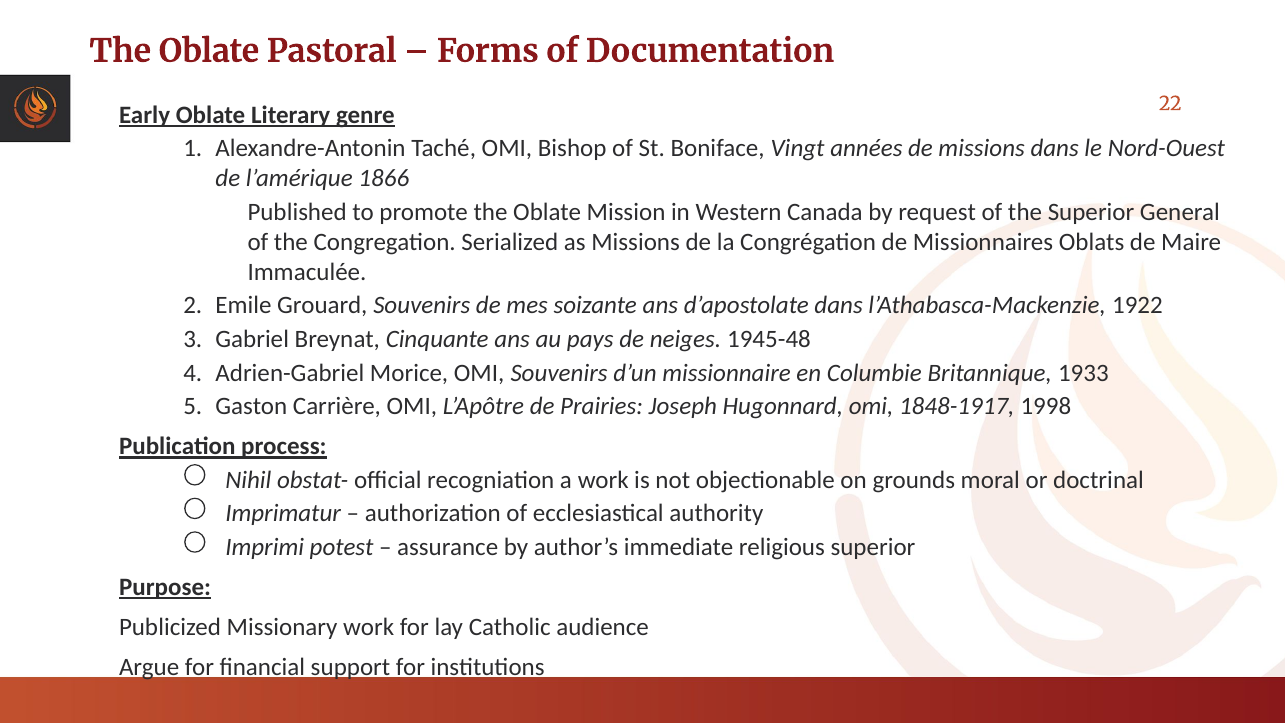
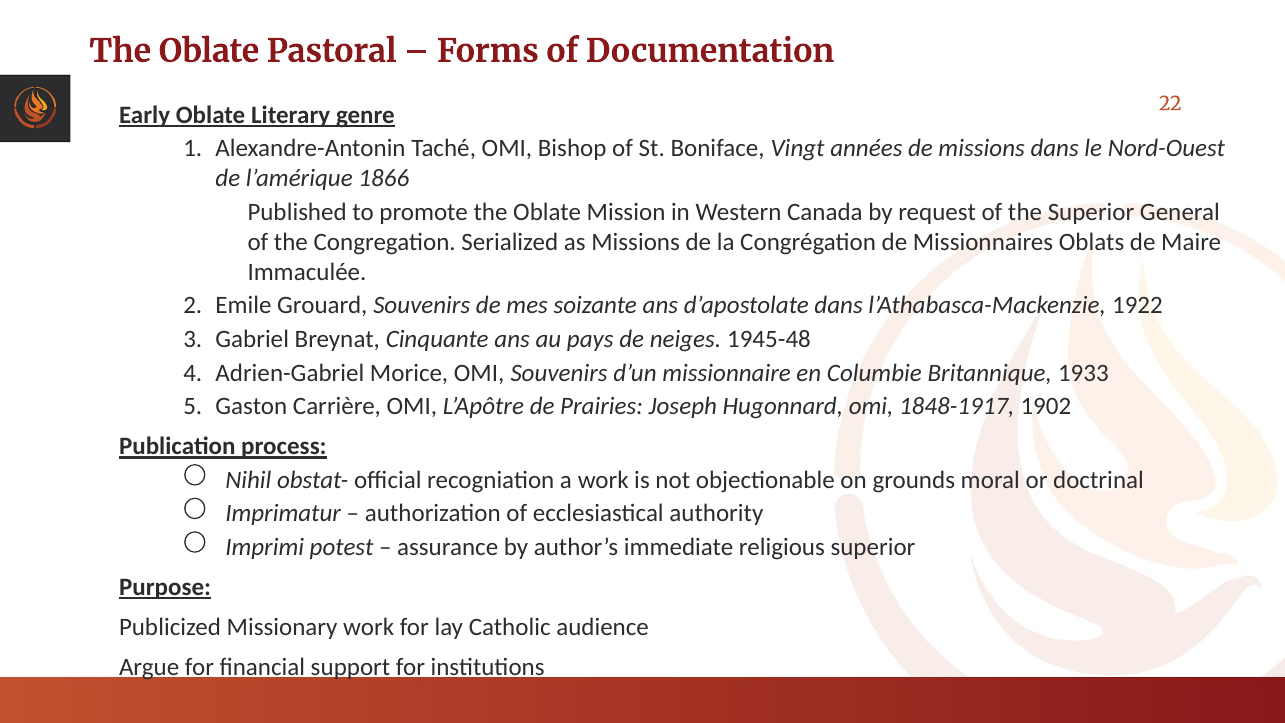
1998: 1998 -> 1902
